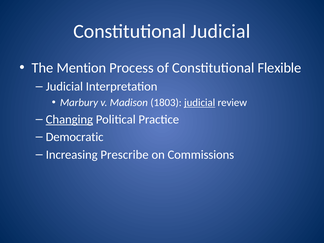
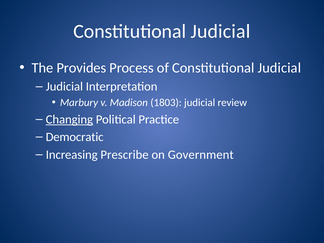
Mention: Mention -> Provides
of Constitutional Flexible: Flexible -> Judicial
judicial at (200, 103) underline: present -> none
Commissions: Commissions -> Government
